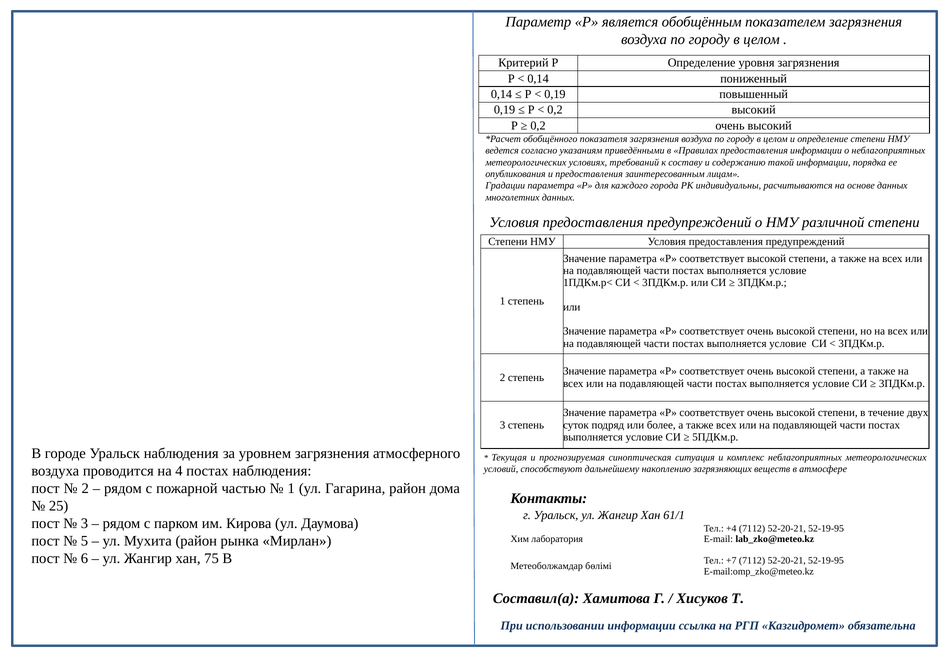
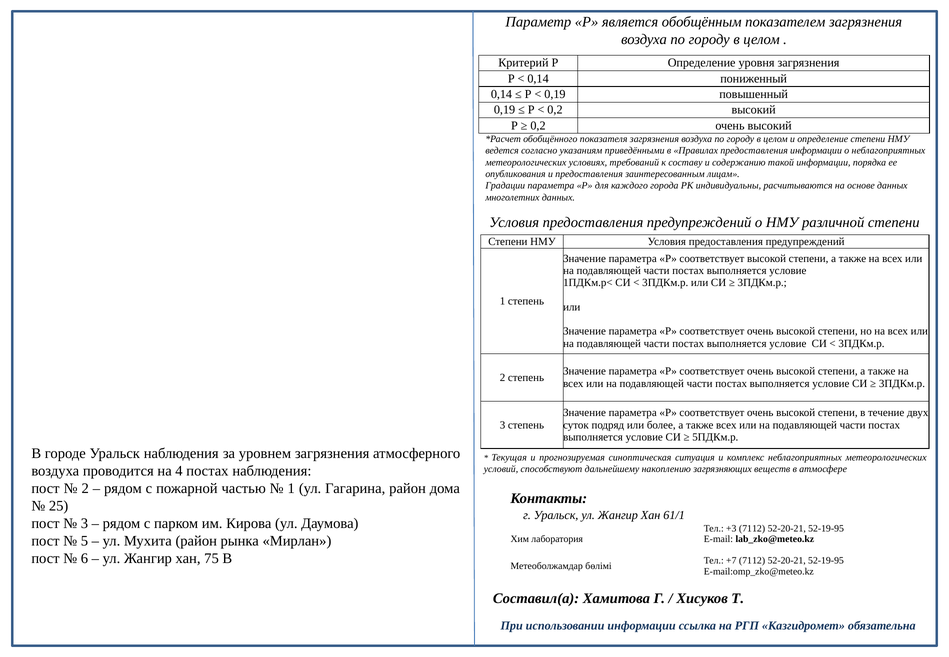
+4: +4 -> +3
